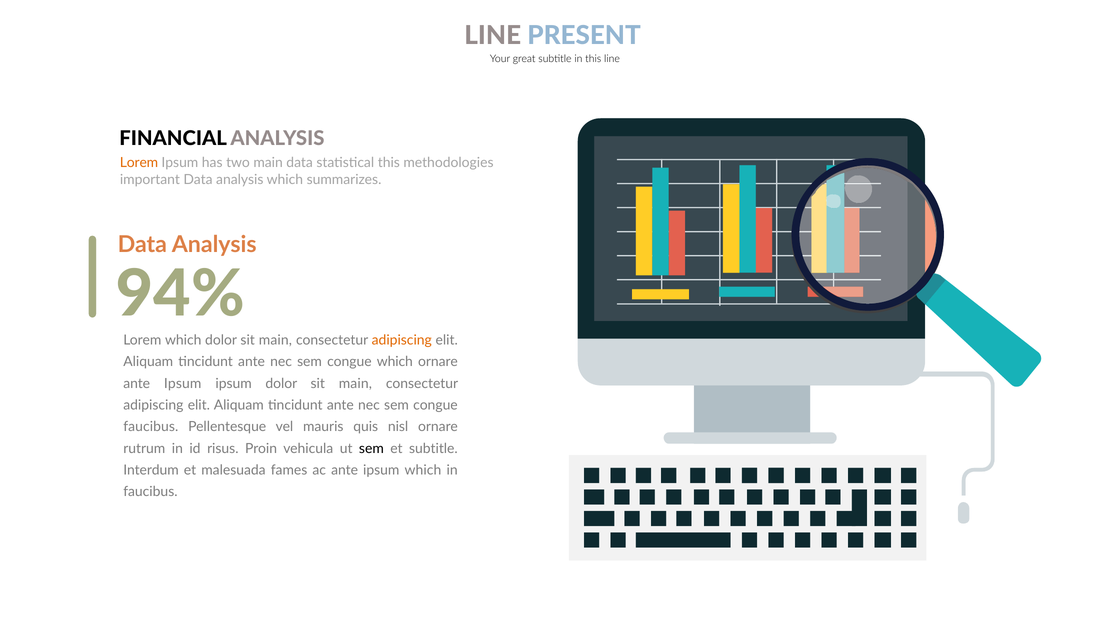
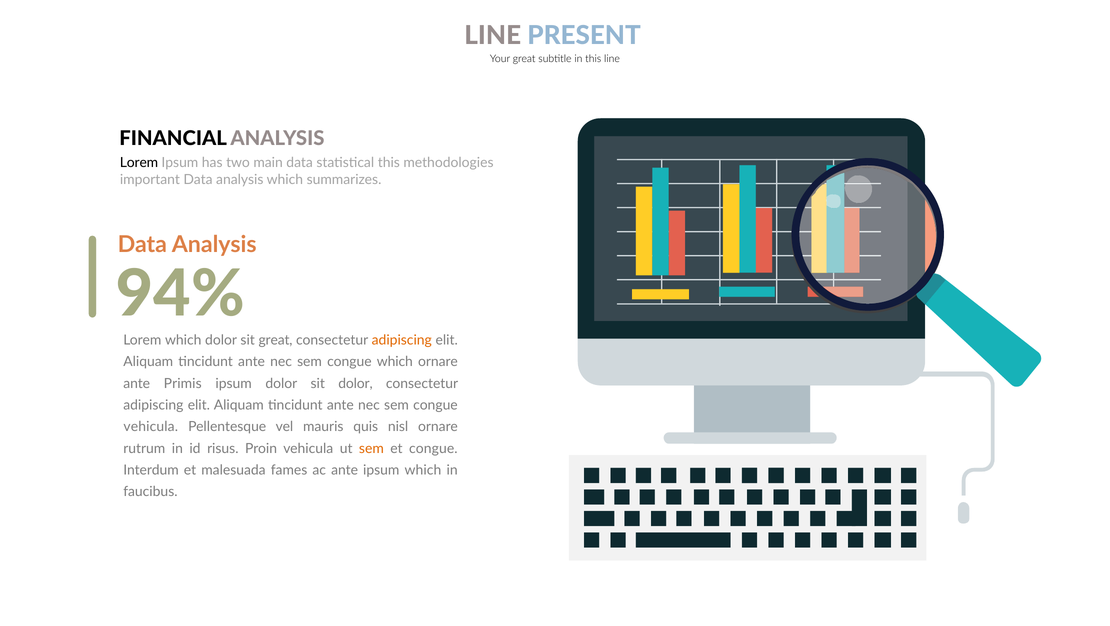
Lorem at (139, 163) colour: orange -> black
main at (275, 340): main -> great
Ipsum at (183, 383): Ipsum -> Primis
ipsum dolor sit main: main -> dolor
faucibus at (151, 427): faucibus -> vehicula
sem at (371, 448) colour: black -> orange
et subtitle: subtitle -> congue
